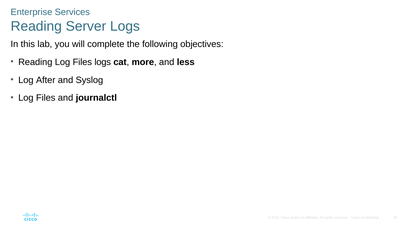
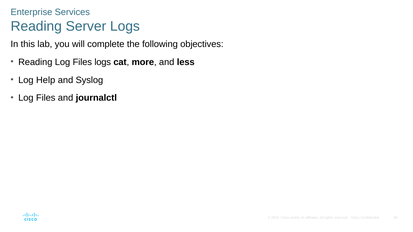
After: After -> Help
